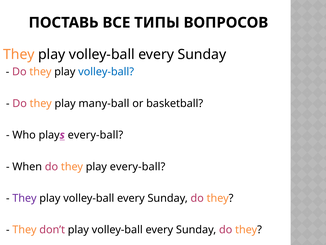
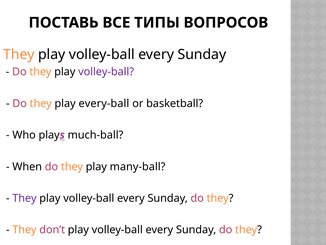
volley-ball at (106, 72) colour: blue -> purple
many-ball: many-ball -> every-ball
every-ball at (95, 135): every-ball -> much-ball
play every-ball: every-ball -> many-ball
